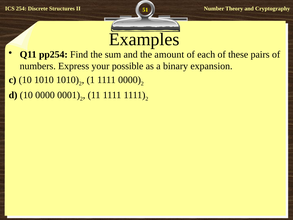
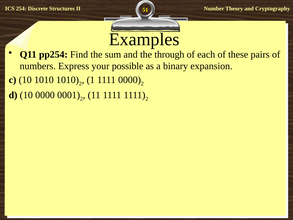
amount: amount -> through
